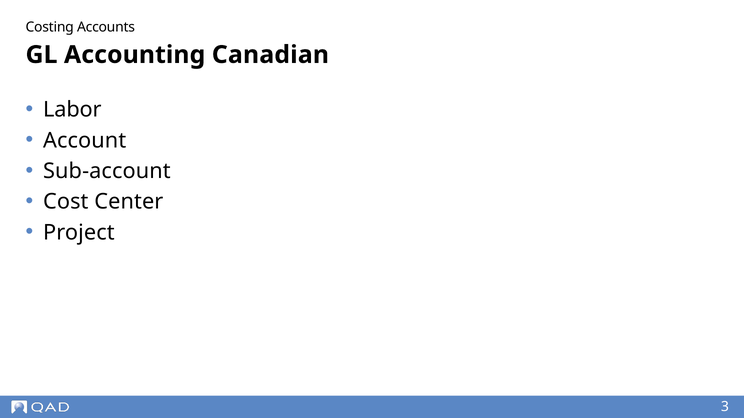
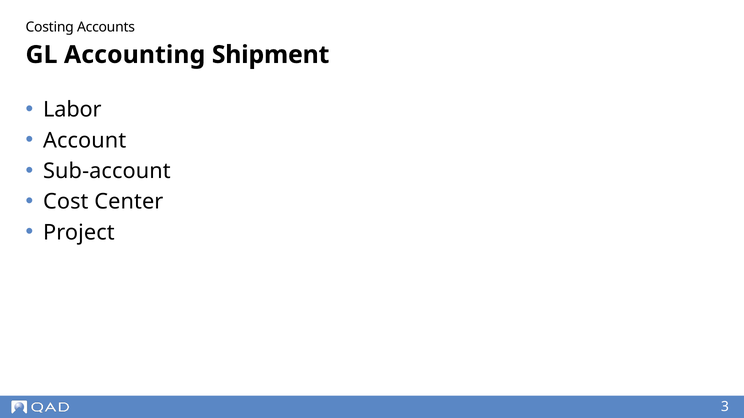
Canadian: Canadian -> Shipment
